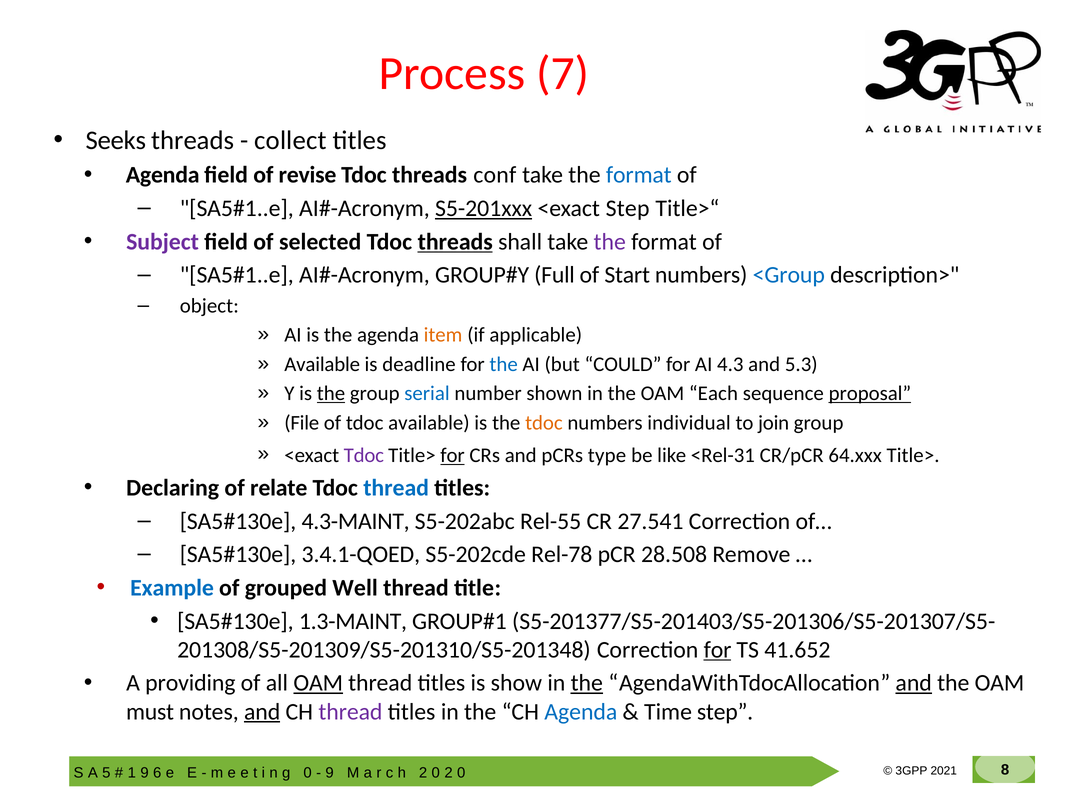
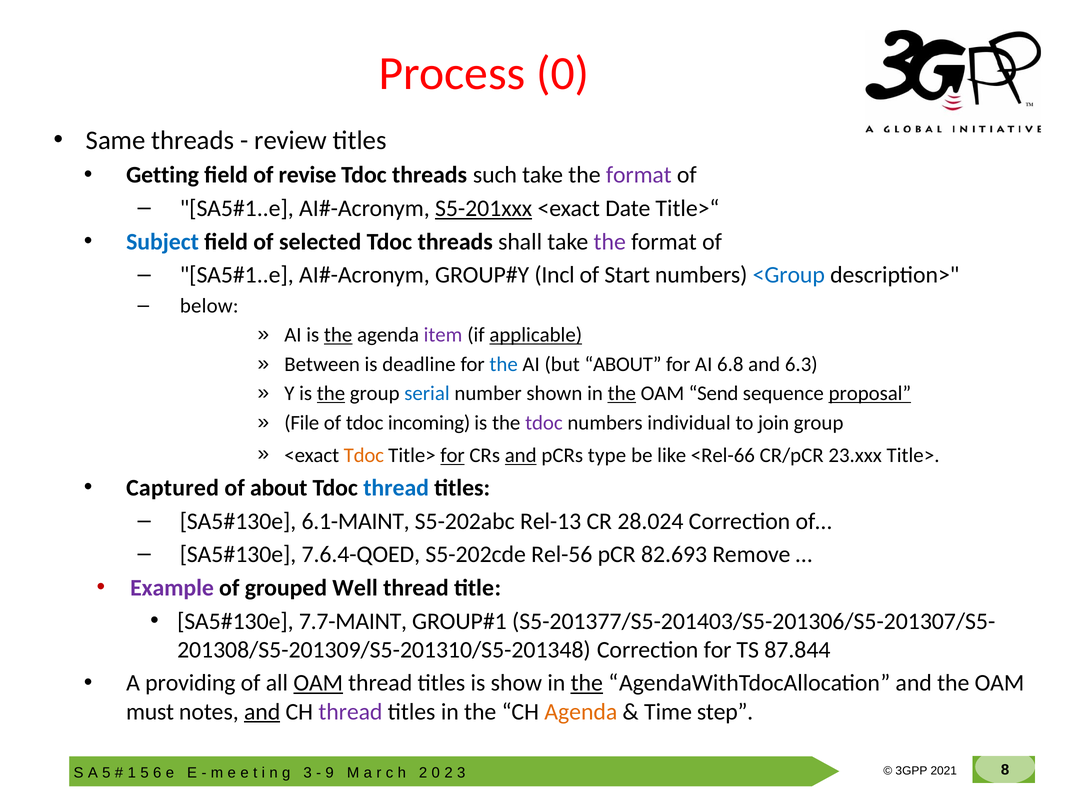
Process 7: 7 -> 0
Seeks: Seeks -> Same
collect: collect -> review
Agenda at (163, 175): Agenda -> Getting
conf: conf -> such
format at (639, 175) colour: blue -> purple
<exact Step: Step -> Date
Subject colour: purple -> blue
threads at (455, 242) underline: present -> none
Full: Full -> Incl
object: object -> below
the at (338, 335) underline: none -> present
item colour: orange -> purple
applicable underline: none -> present
Available at (322, 364): Available -> Between
but COULD: COULD -> ABOUT
4.3: 4.3 -> 6.8
5.3: 5.3 -> 6.3
the at (622, 394) underline: none -> present
Each: Each -> Send
tdoc available: available -> incoming
tdoc at (544, 423) colour: orange -> purple
Tdoc at (364, 455) colour: purple -> orange
and at (521, 455) underline: none -> present
<Rel-31: <Rel-31 -> <Rel-66
64.xxx: 64.xxx -> 23.xxx
Declaring: Declaring -> Captured
of relate: relate -> about
4.3-MAINT: 4.3-MAINT -> 6.1-MAINT
Rel-55: Rel-55 -> Rel-13
27.541: 27.541 -> 28.024
3.4.1-QOED: 3.4.1-QOED -> 7.6.4-QOED
Rel-78: Rel-78 -> Rel-56
28.508: 28.508 -> 82.693
Example colour: blue -> purple
1.3-MAINT: 1.3-MAINT -> 7.7-MAINT
for at (718, 650) underline: present -> none
41.652: 41.652 -> 87.844
and at (914, 683) underline: present -> none
Agenda at (581, 712) colour: blue -> orange
1 9: 9 -> 5
0 at (308, 773): 0 -> 3
0 at (461, 773): 0 -> 3
